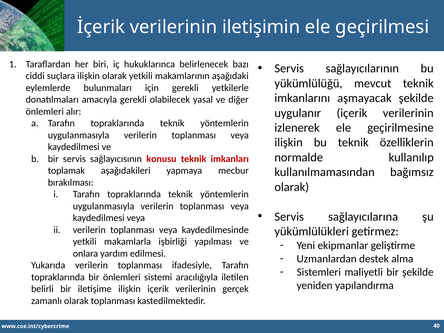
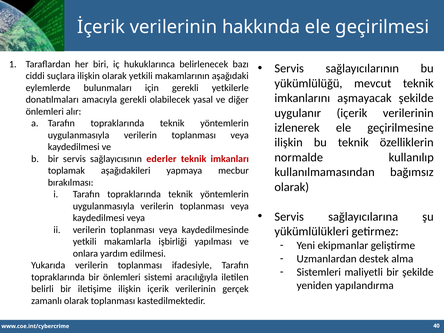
iletişimin: iletişimin -> hakkında
konusu: konusu -> ederler
